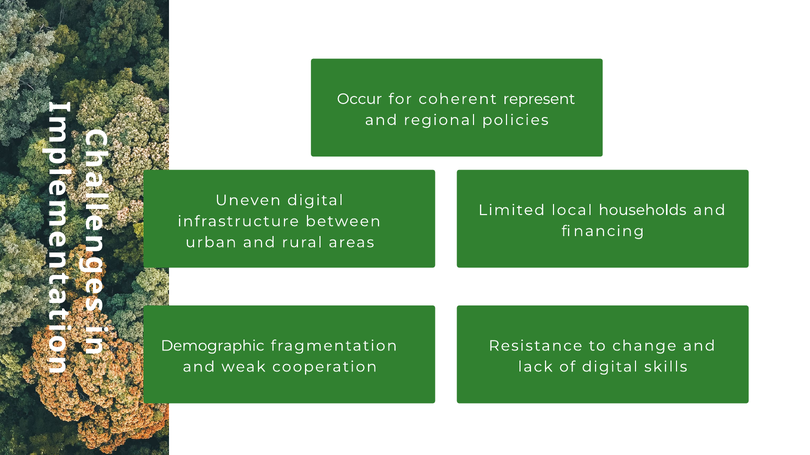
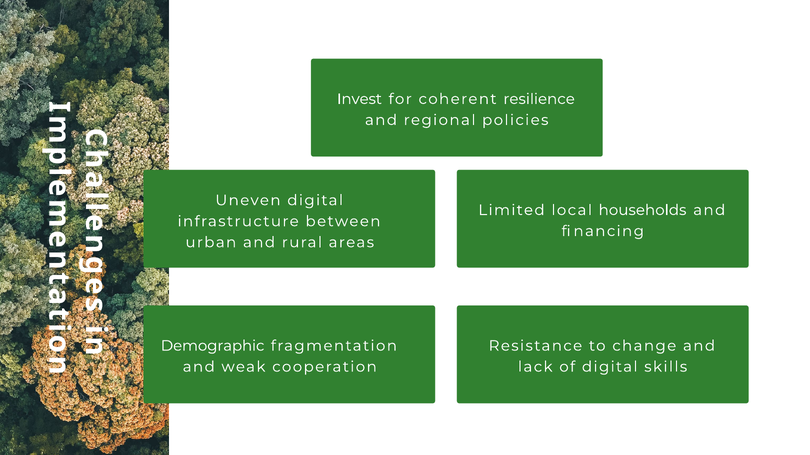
Occur: Occur -> Invest
represent: represent -> resilience
